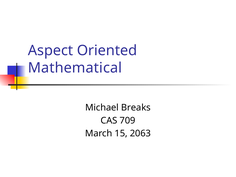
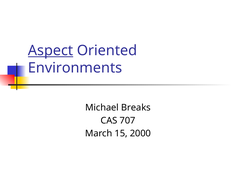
Aspect underline: none -> present
Mathematical: Mathematical -> Environments
709: 709 -> 707
2063: 2063 -> 2000
